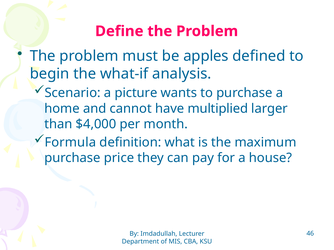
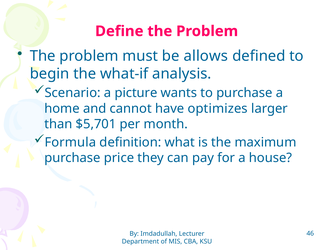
apples: apples -> allows
multiplied: multiplied -> optimizes
$4,000: $4,000 -> $5,701
